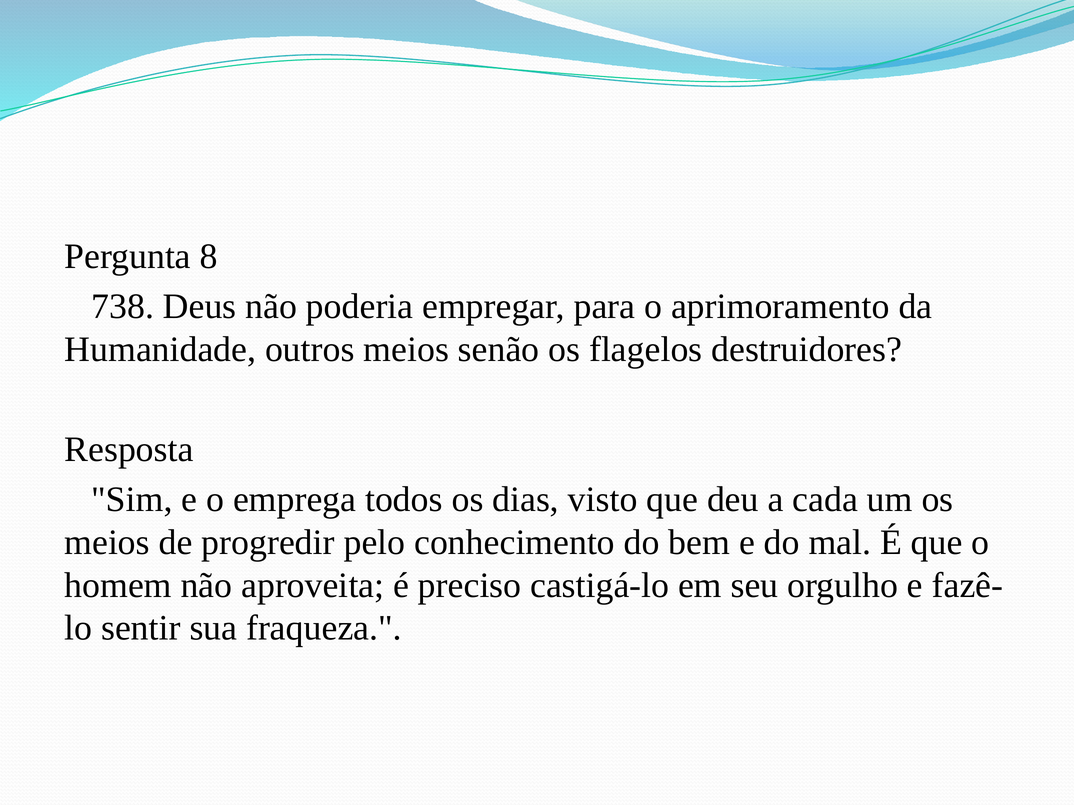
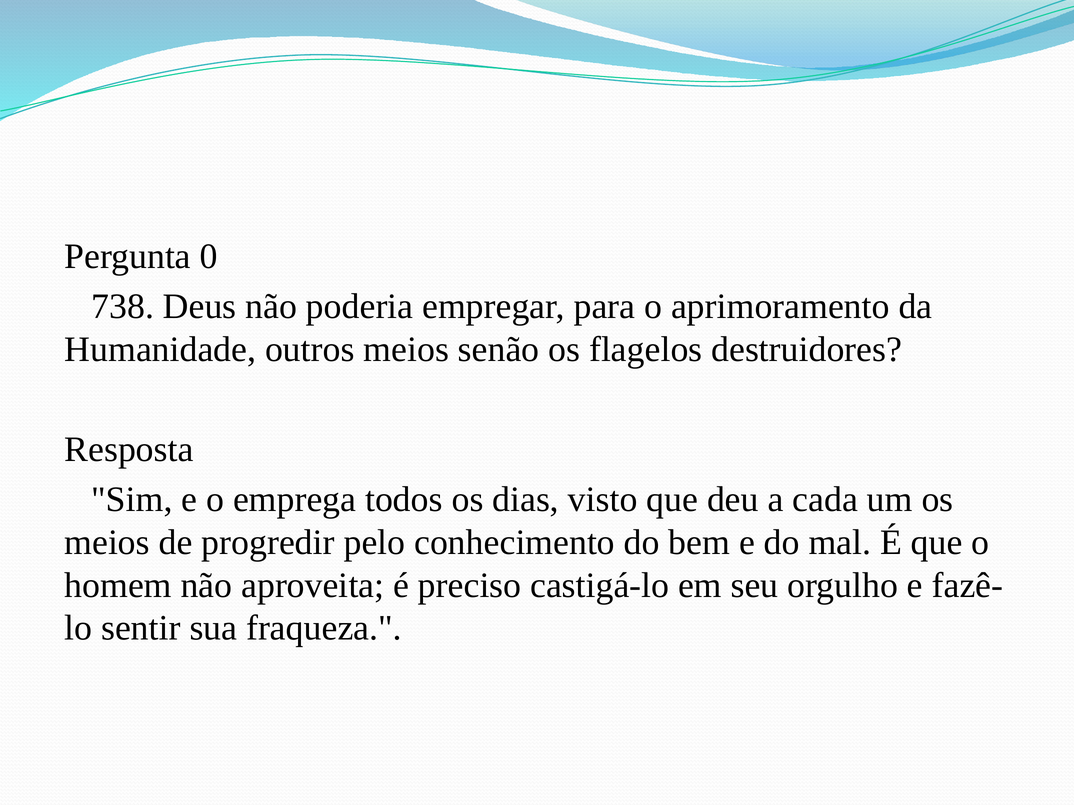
8: 8 -> 0
